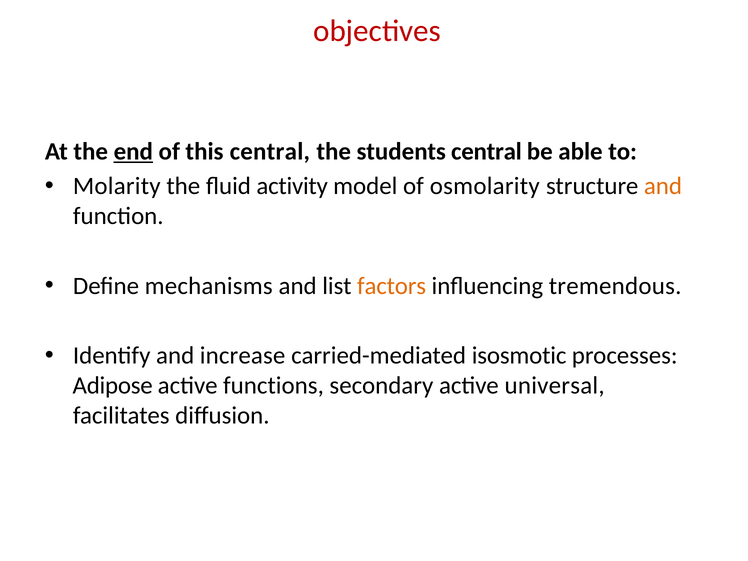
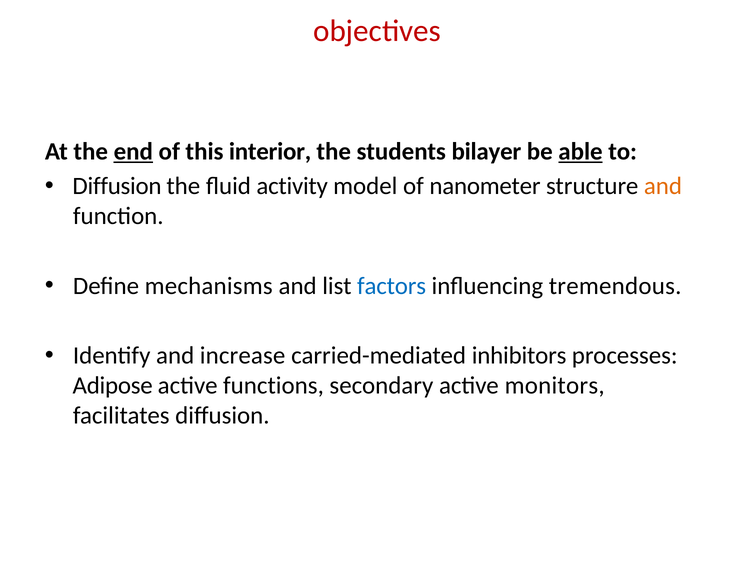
this central: central -> interior
students central: central -> bilayer
able underline: none -> present
Molarity at (117, 186): Molarity -> Diffusion
osmolarity: osmolarity -> nanometer
factors colour: orange -> blue
isosmotic: isosmotic -> inhibitors
universal: universal -> monitors
